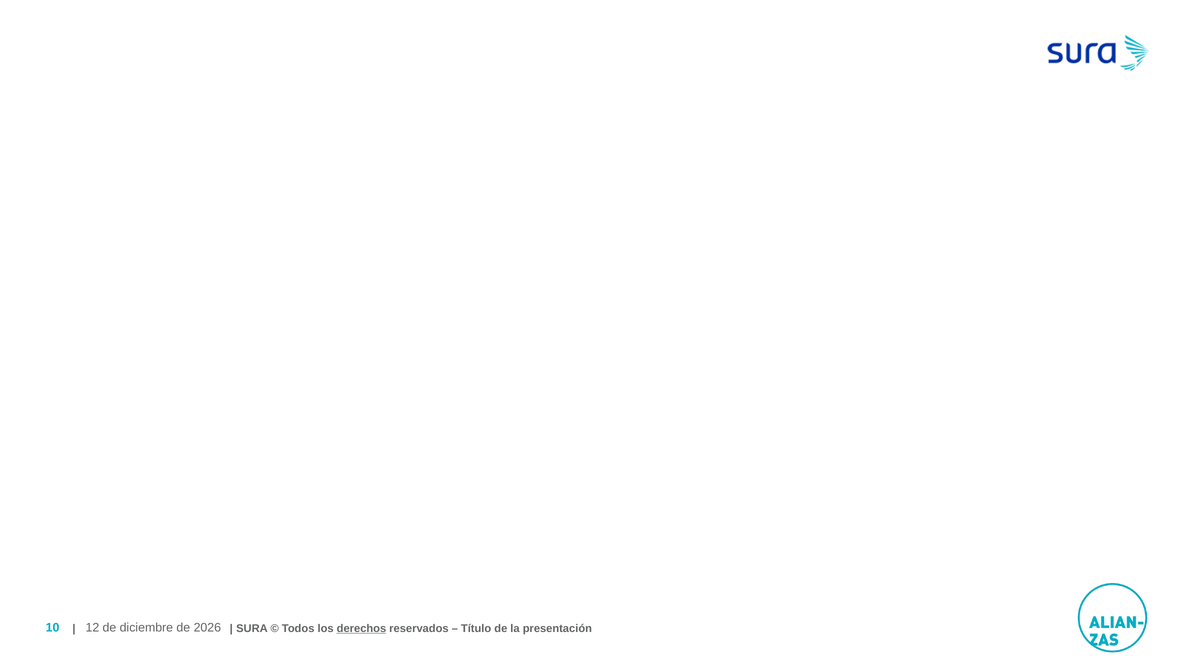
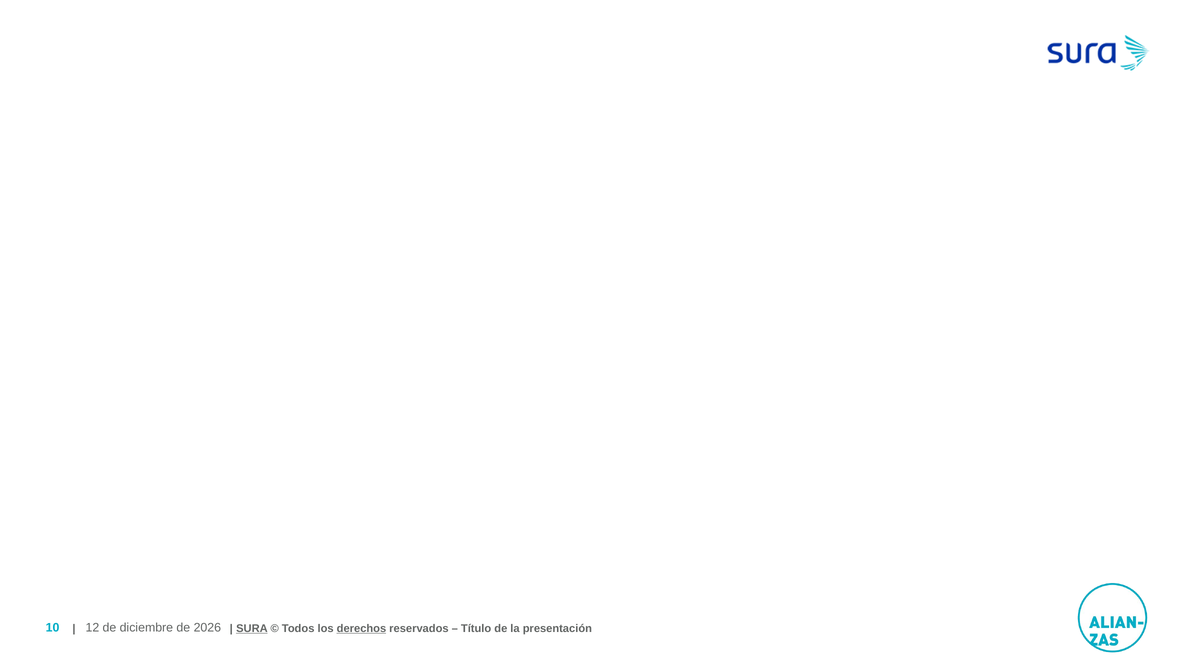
SURA underline: none -> present
